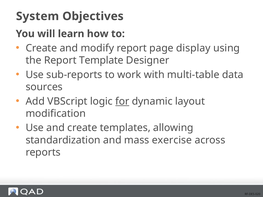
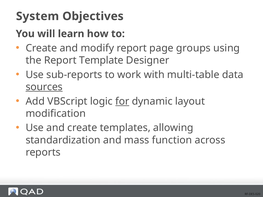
display: display -> groups
sources underline: none -> present
exercise: exercise -> function
